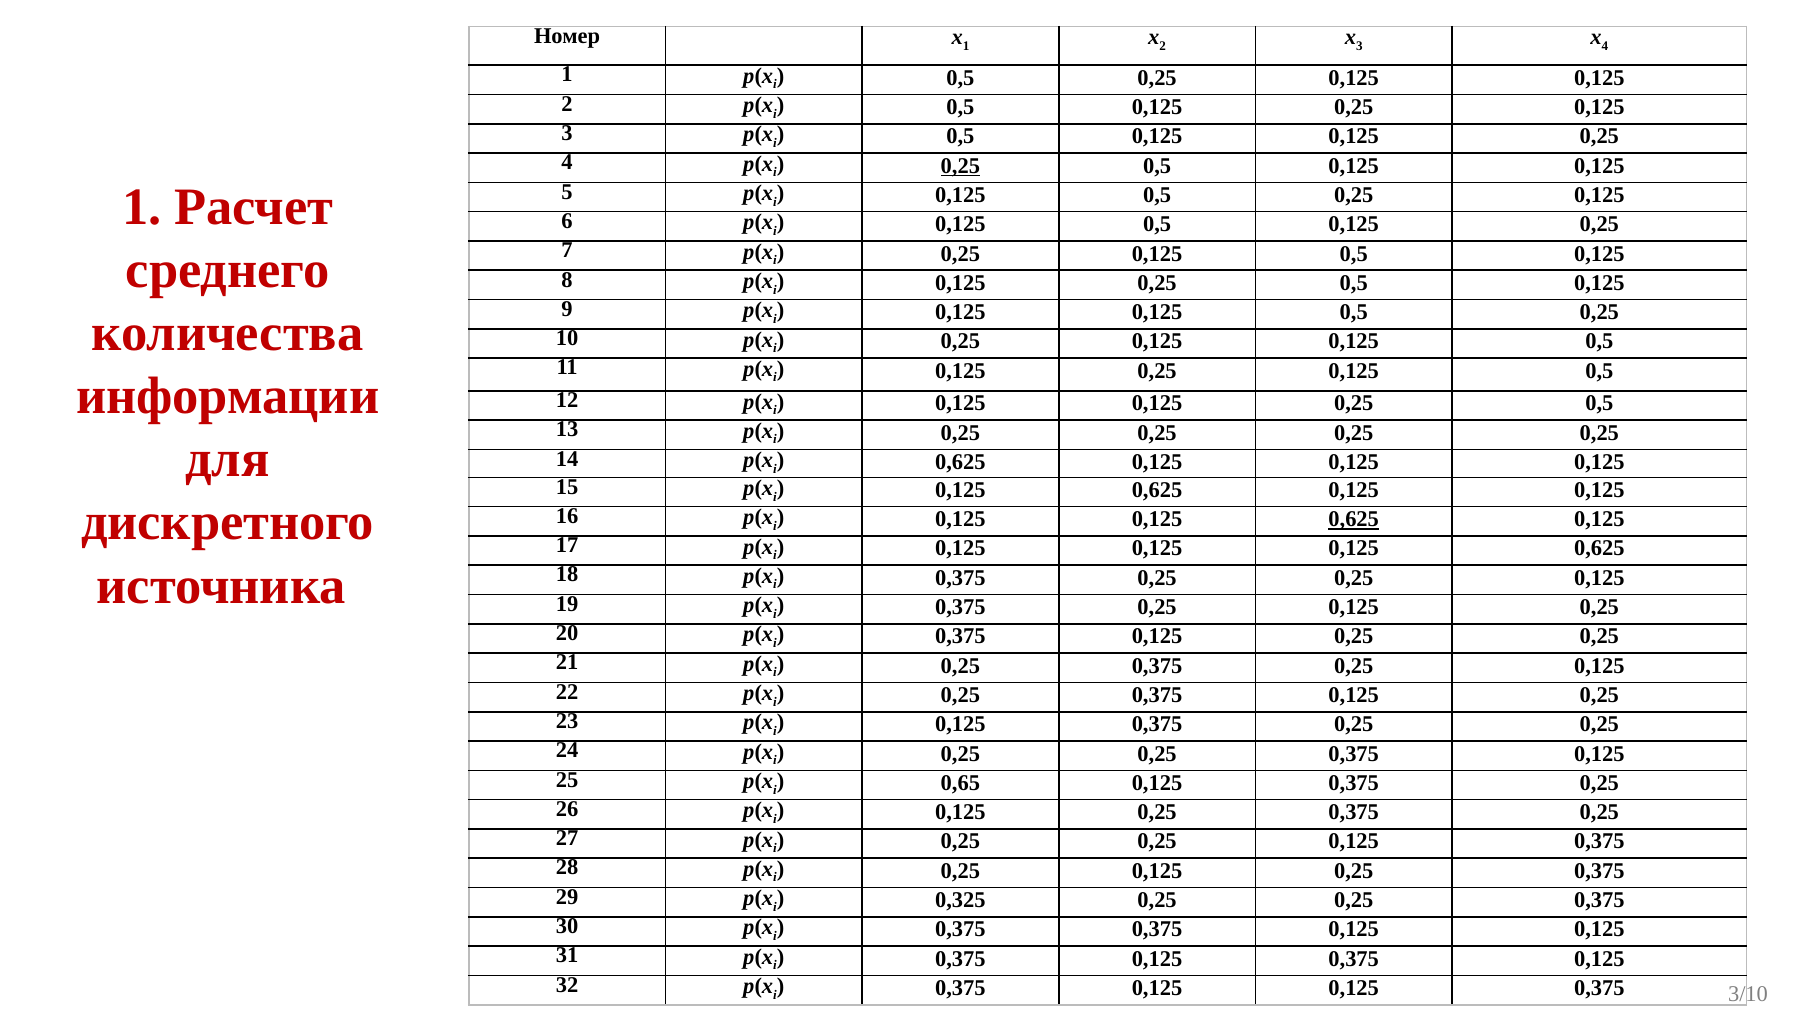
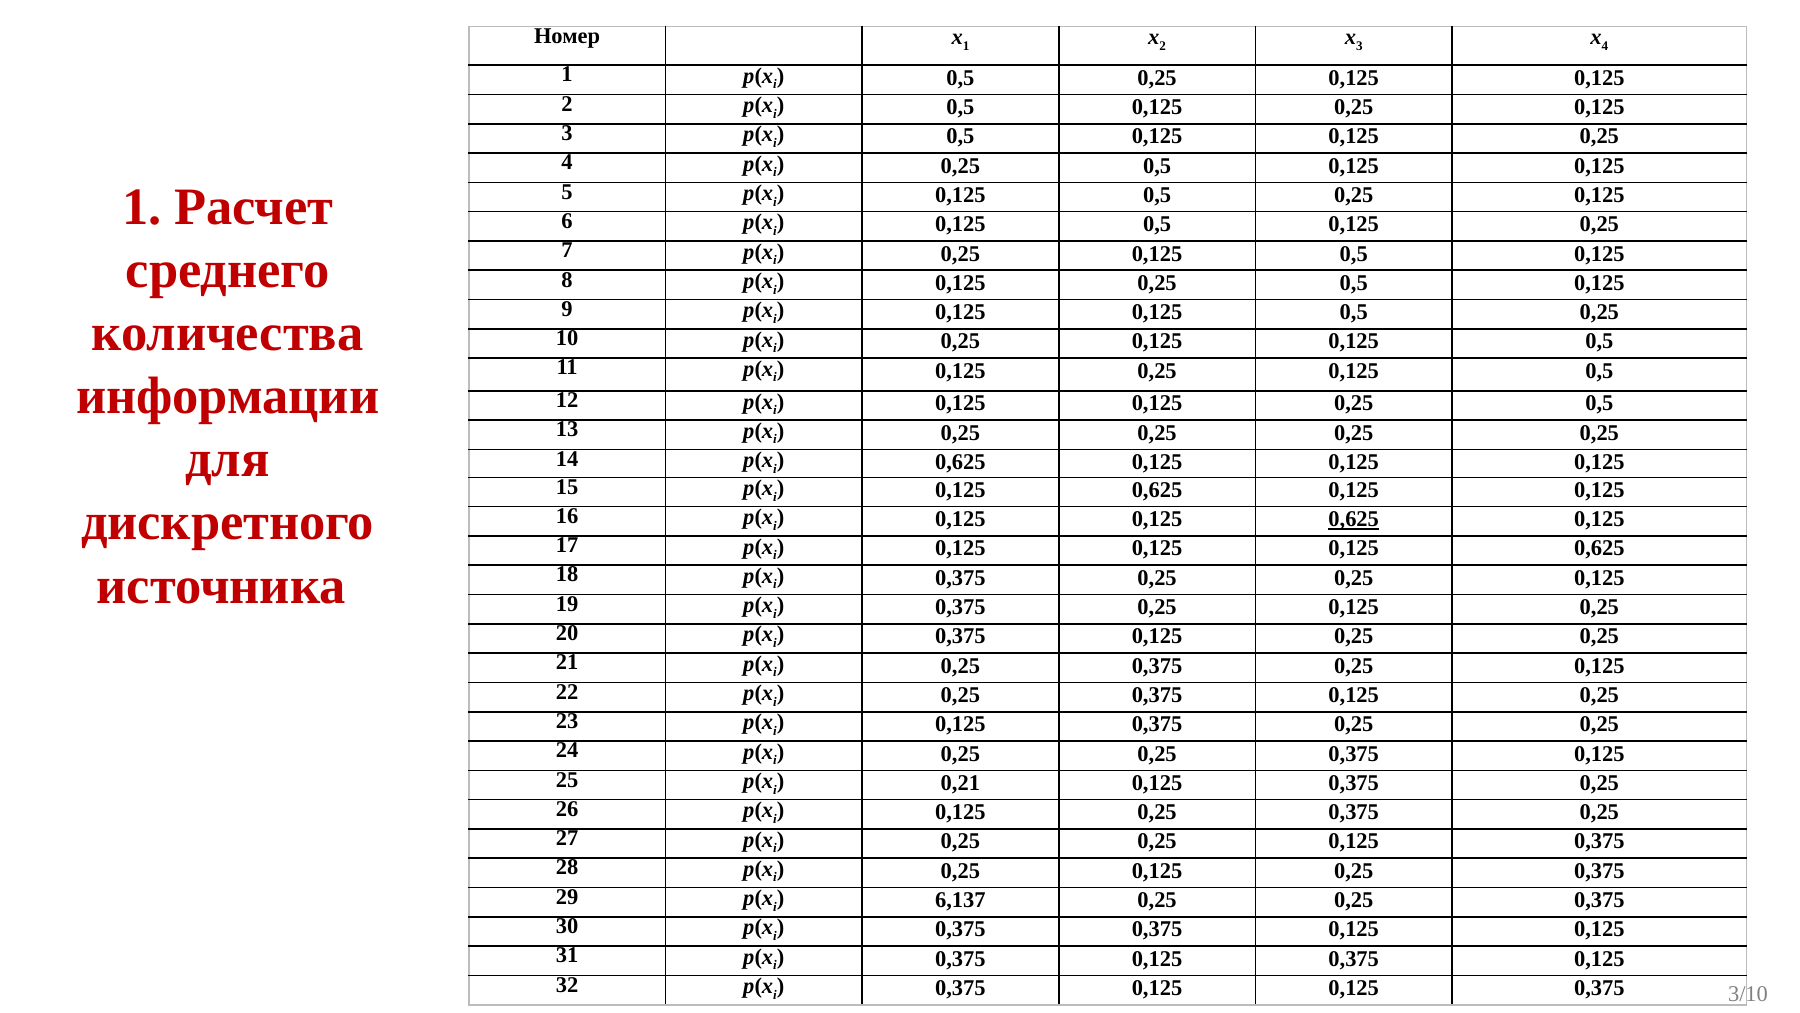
0,25 at (960, 166) underline: present -> none
0,65: 0,65 -> 0,21
0,325: 0,325 -> 6,137
